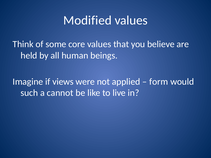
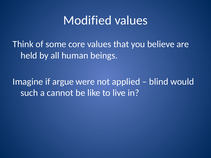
views: views -> argue
form: form -> blind
